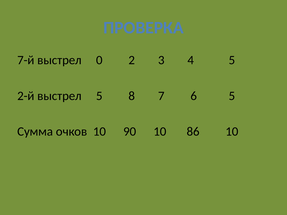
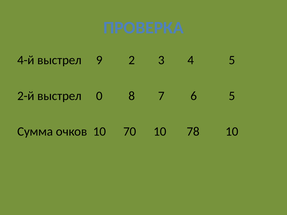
7-й: 7-й -> 4-й
0: 0 -> 9
выстрел 5: 5 -> 0
90: 90 -> 70
86: 86 -> 78
